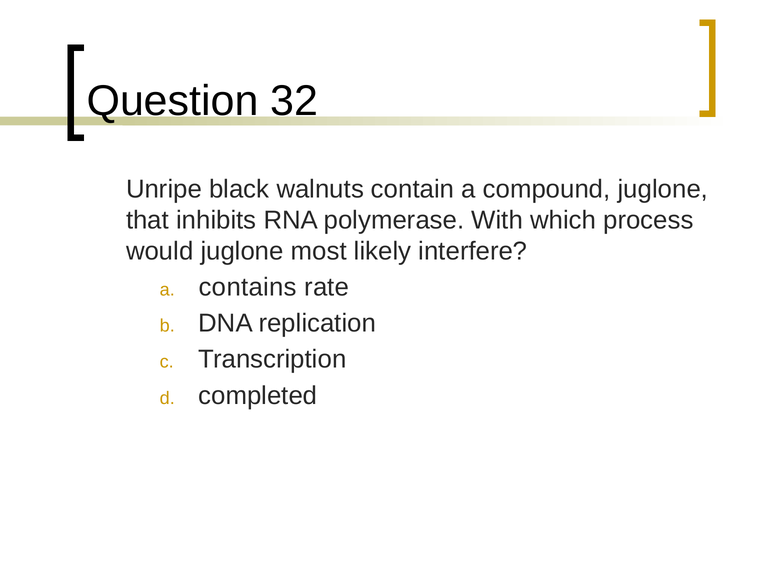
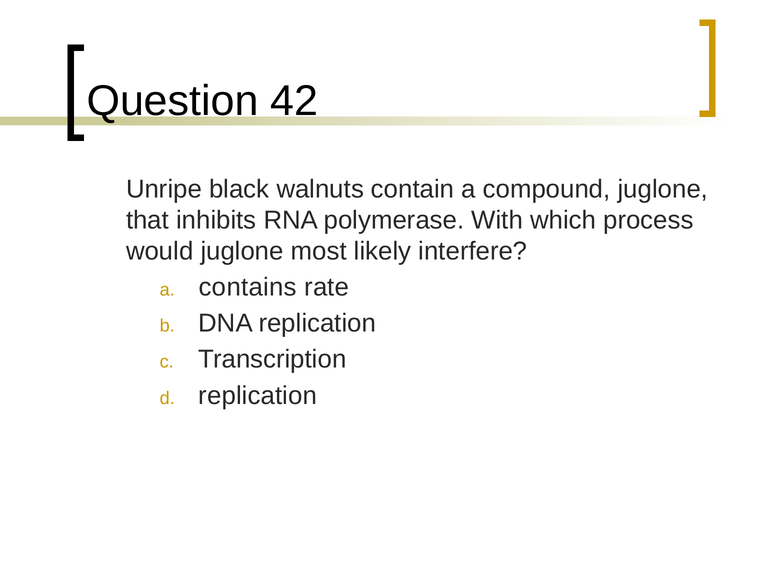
32: 32 -> 42
completed at (258, 395): completed -> replication
